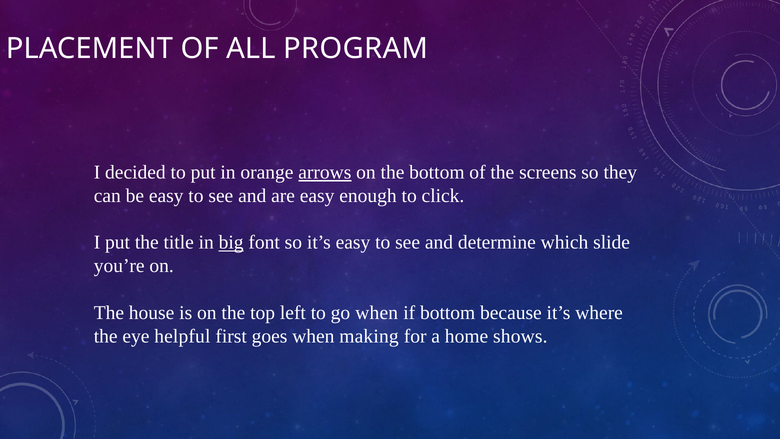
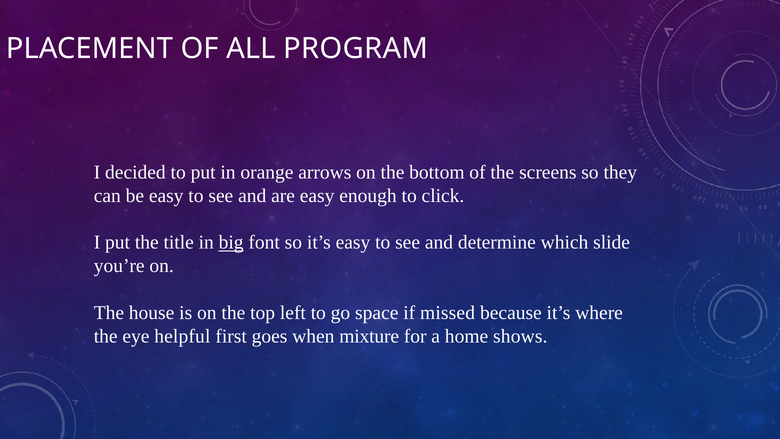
arrows underline: present -> none
go when: when -> space
if bottom: bottom -> missed
making: making -> mixture
